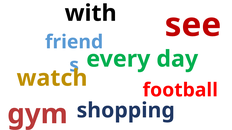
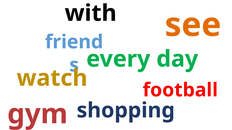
see colour: red -> orange
